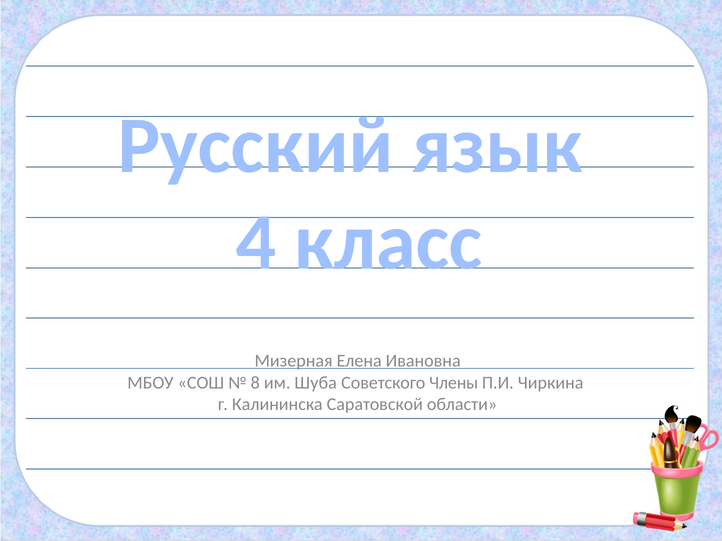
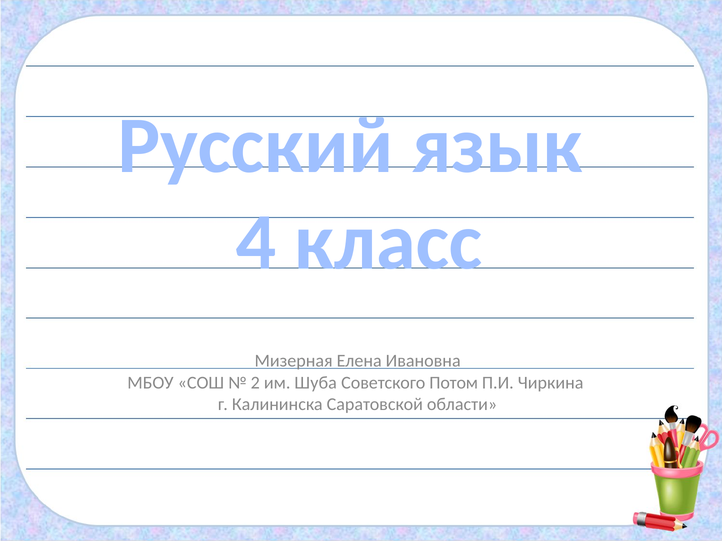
8: 8 -> 2
Члены: Члены -> Потом
